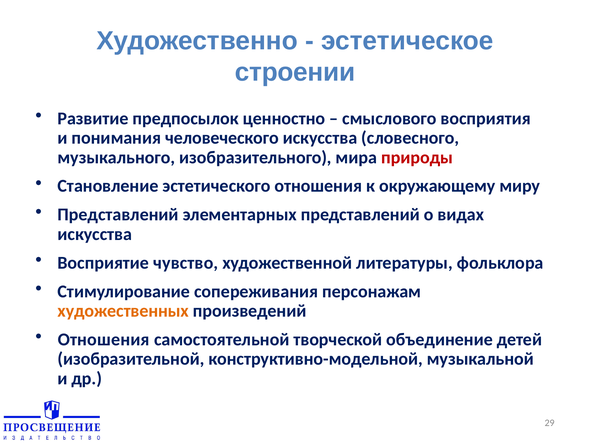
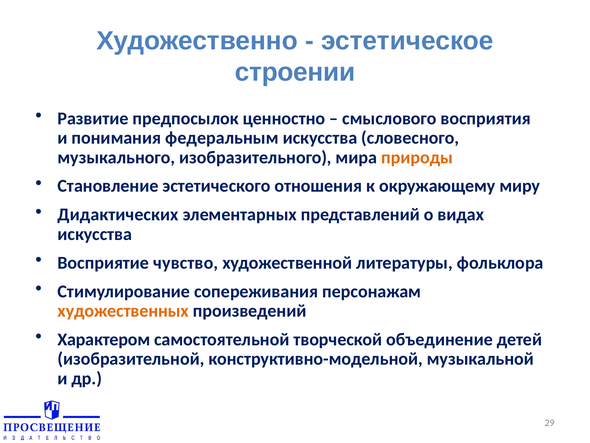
человеческого: человеческого -> федеральным
природы colour: red -> orange
Представлений at (118, 214): Представлений -> Дидактических
Отношения at (104, 339): Отношения -> Характером
